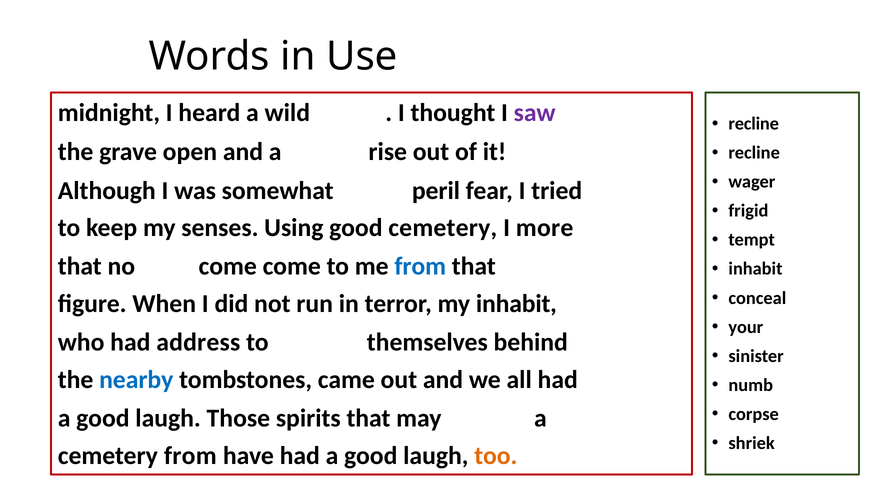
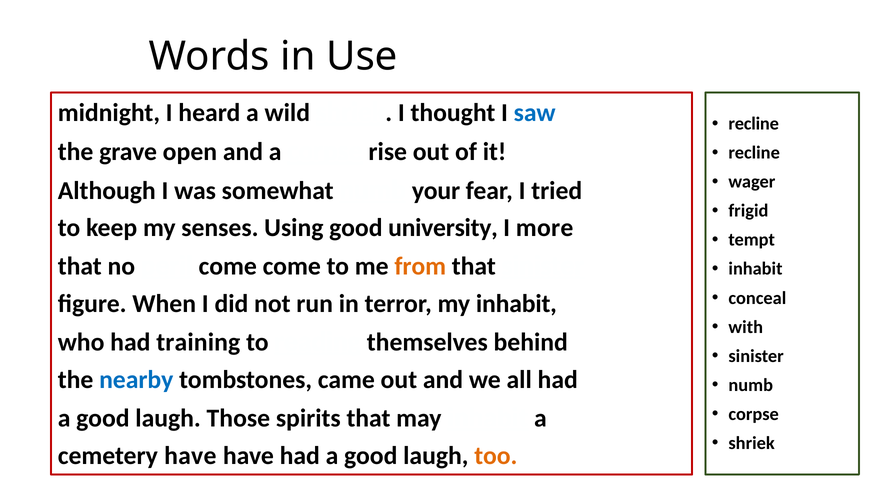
saw colour: purple -> blue
numb peril: peril -> your
good cemetery: cemetery -> university
from at (420, 266) colour: blue -> orange
your: your -> with
address: address -> training
cemetery from: from -> have
